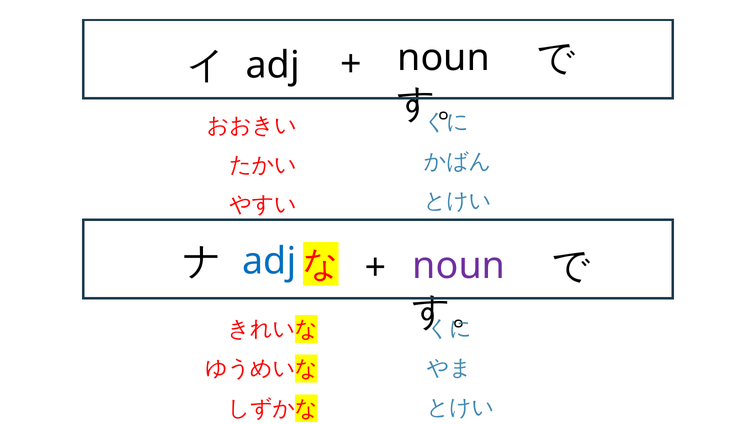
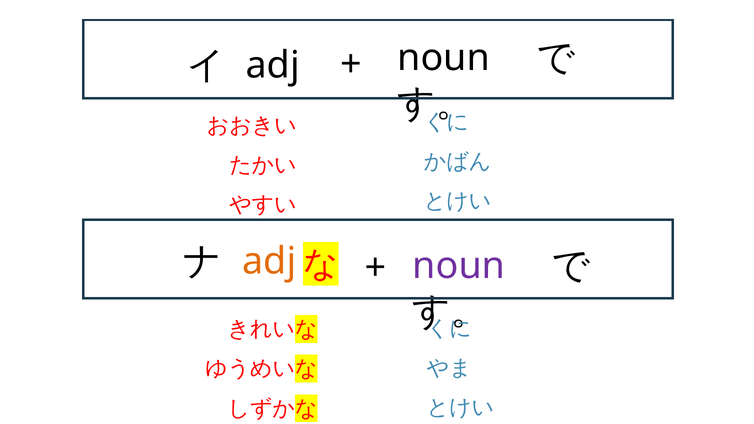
adj at (269, 262) colour: blue -> orange
